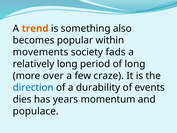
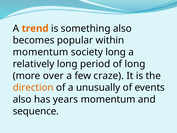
movements at (41, 52): movements -> momentum
society fads: fads -> long
direction colour: blue -> orange
durability: durability -> unusually
dies at (22, 99): dies -> also
populace: populace -> sequence
